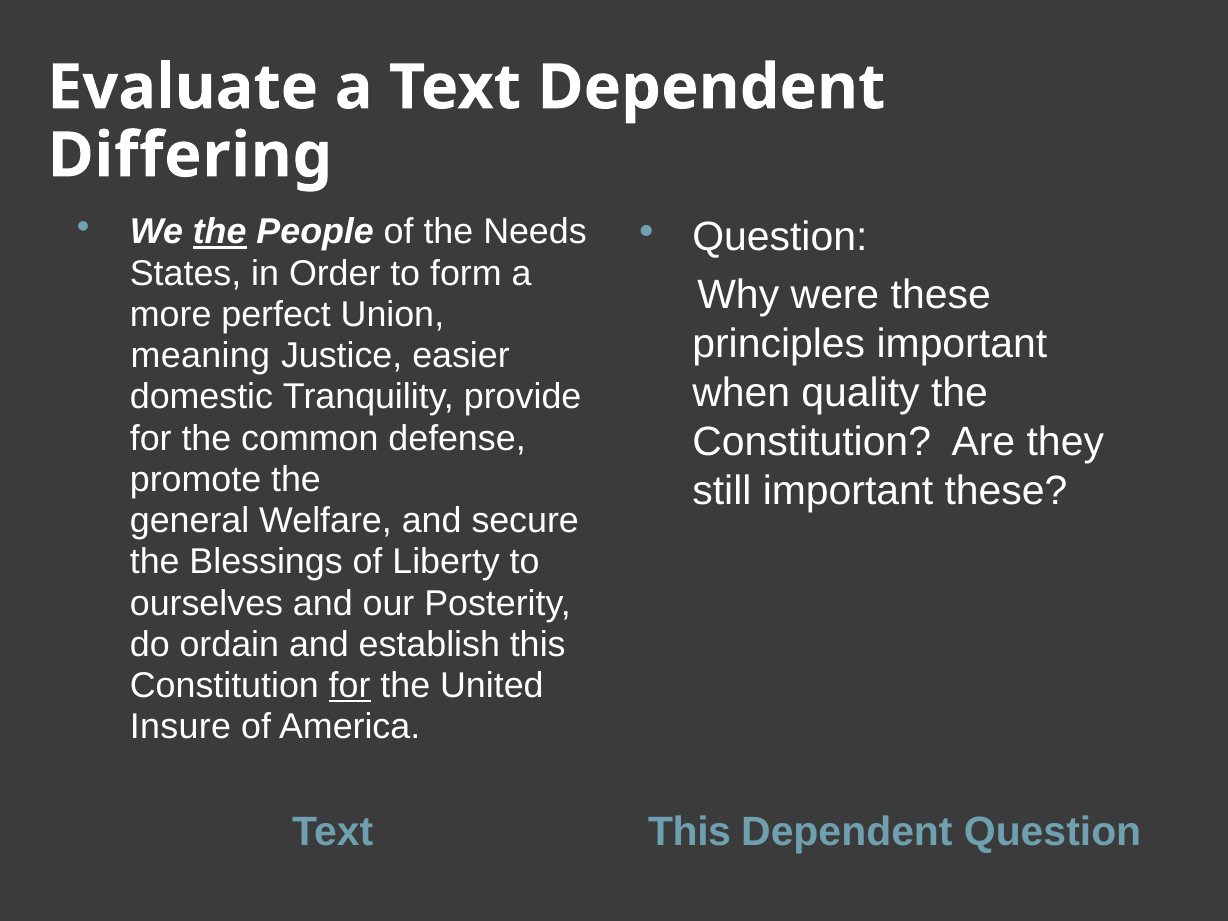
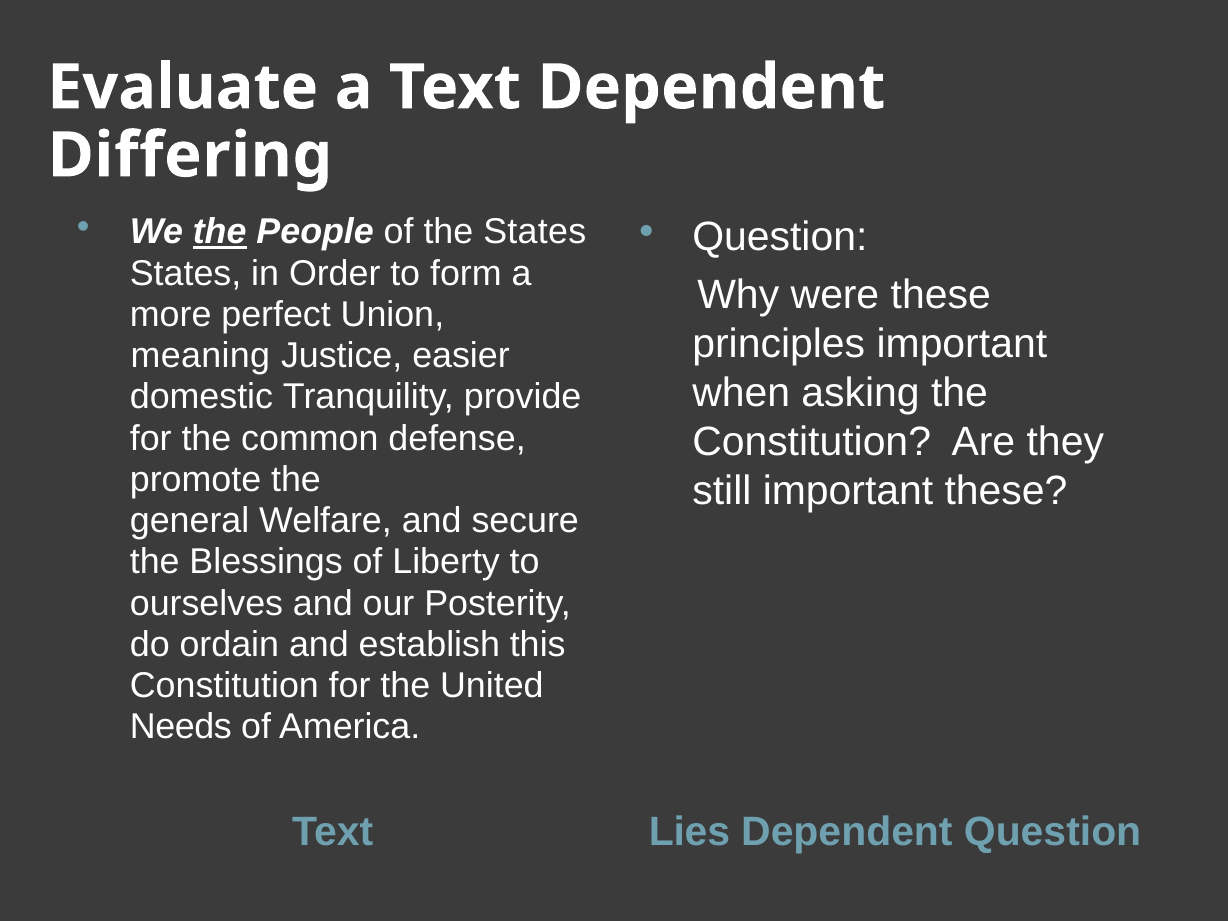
the Needs: Needs -> States
quality: quality -> asking
for at (350, 686) underline: present -> none
Insure: Insure -> Needs
Text This: This -> Lies
